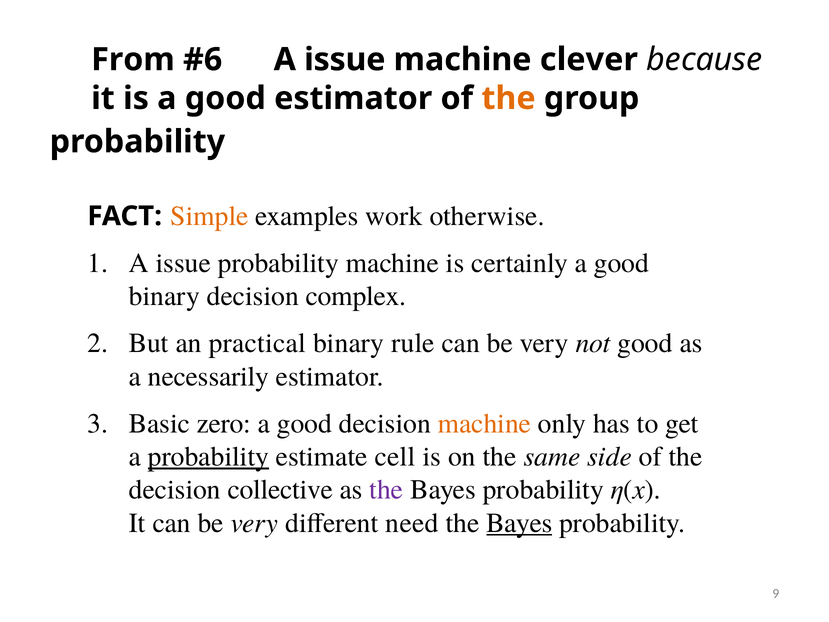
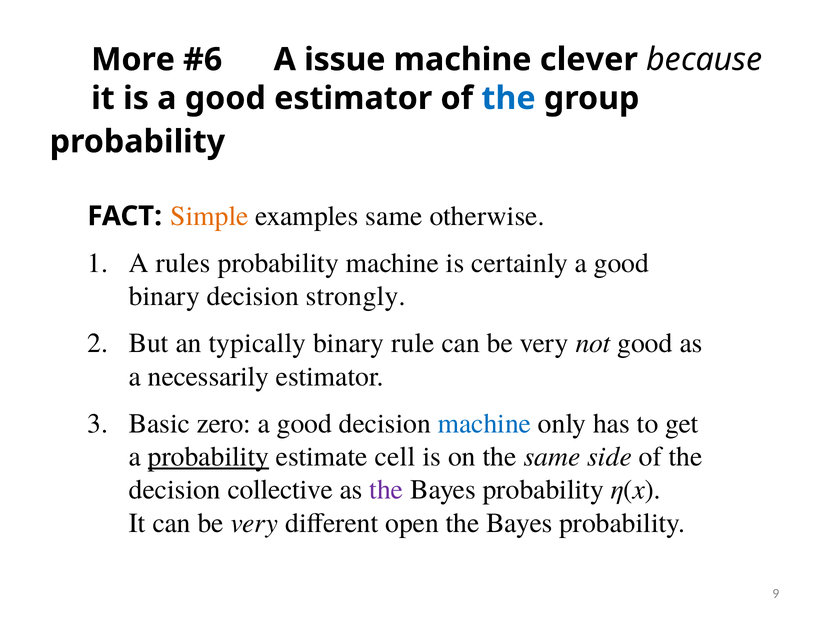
From: From -> More
the at (509, 98) colour: orange -> blue
examples work: work -> same
issue at (183, 263): issue -> rules
complex: complex -> strongly
practical: practical -> typically
machine at (484, 423) colour: orange -> blue
need: need -> open
Bayes at (519, 523) underline: present -> none
